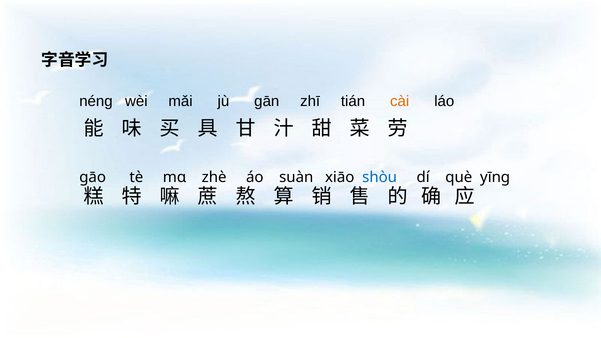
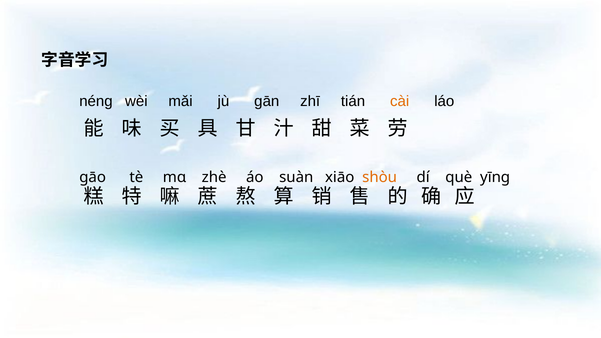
shòu colour: blue -> orange
